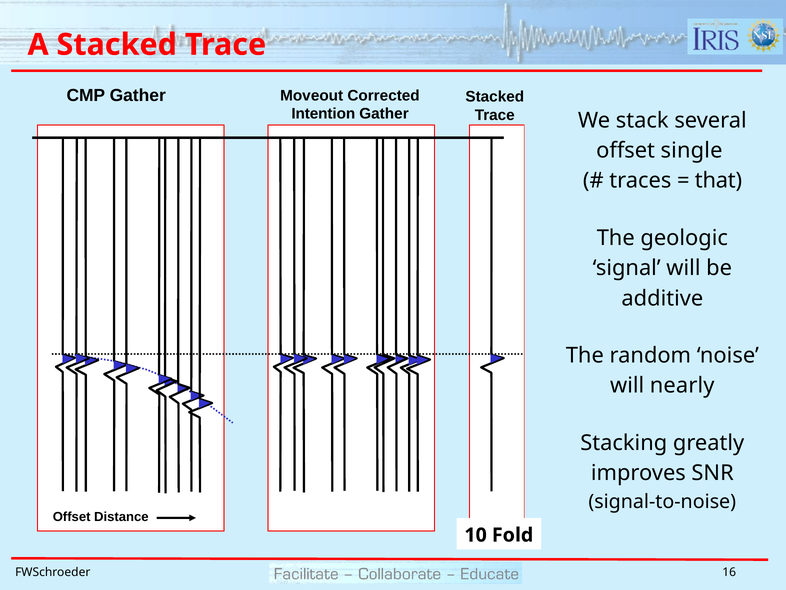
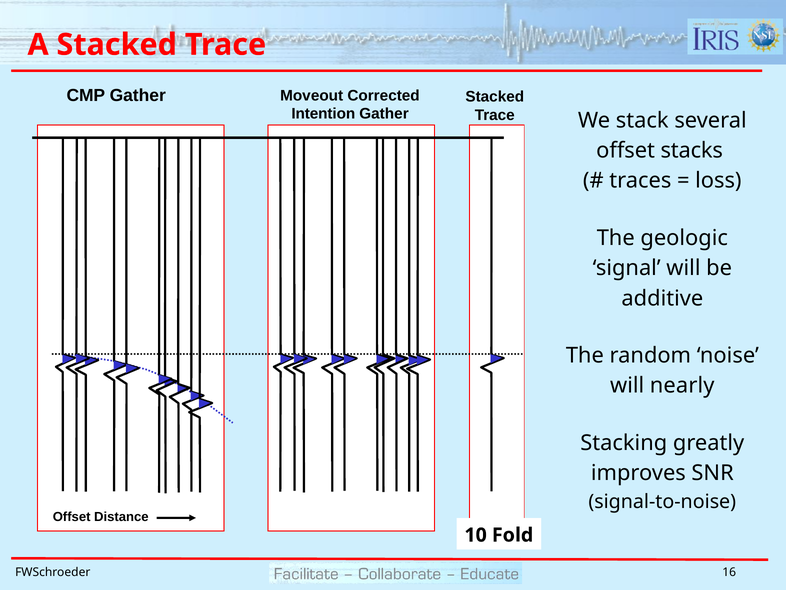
single: single -> stacks
that: that -> loss
